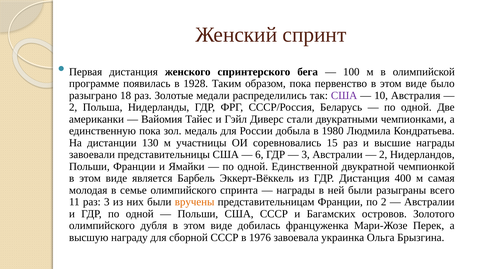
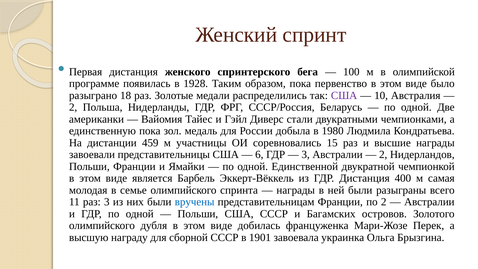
130: 130 -> 459
вручены colour: orange -> blue
1976: 1976 -> 1901
